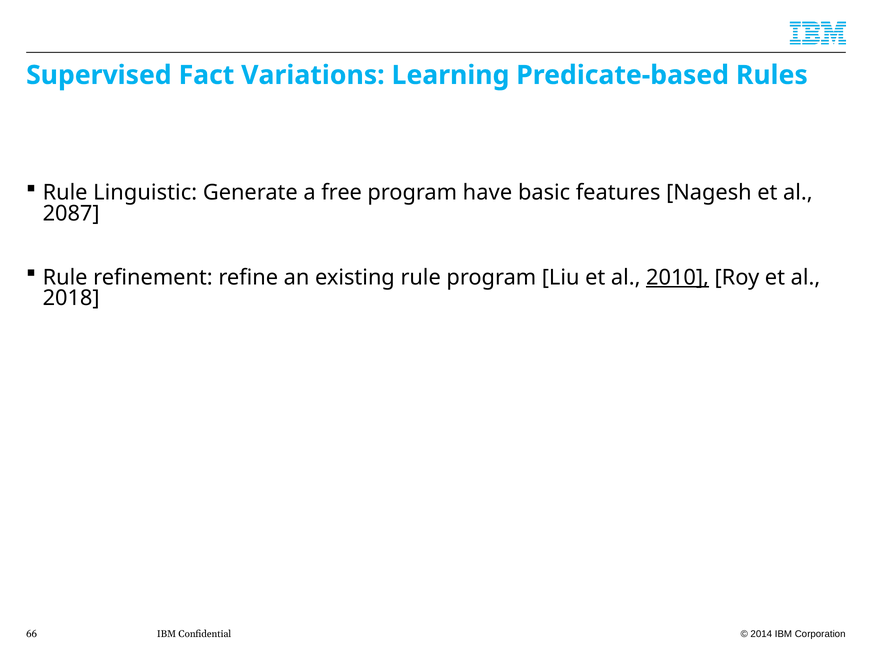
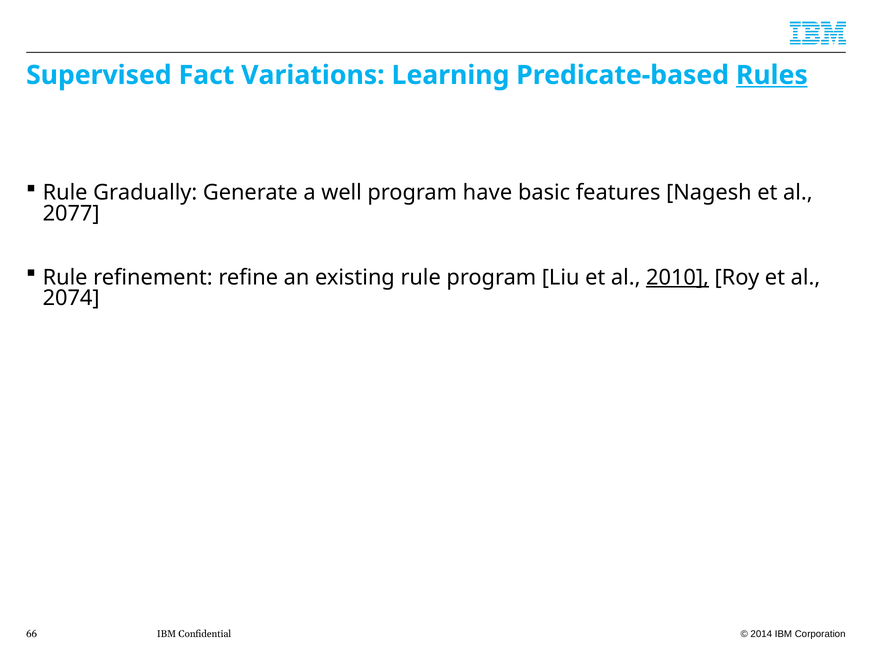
Rules underline: none -> present
Linguistic: Linguistic -> Gradually
free: free -> well
2087: 2087 -> 2077
2018: 2018 -> 2074
